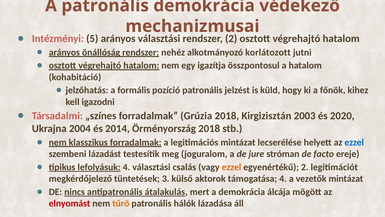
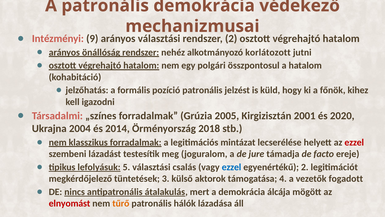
5: 5 -> 9
igazítja: igazítja -> polgári
Grúzia 2018: 2018 -> 2005
2003: 2003 -> 2001
ezzel at (354, 142) colour: blue -> red
stróman: stróman -> támadja
lefolyásuk 4: 4 -> 5
ezzel at (231, 167) colour: orange -> blue
vezetők mintázat: mintázat -> fogadott
